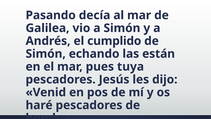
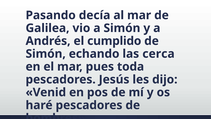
están: están -> cerca
tuya: tuya -> toda
